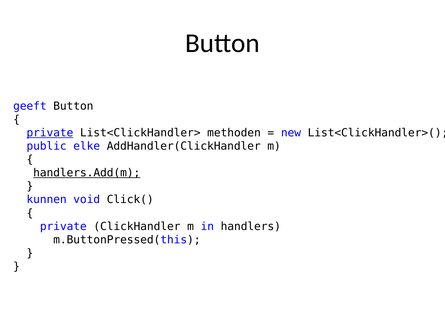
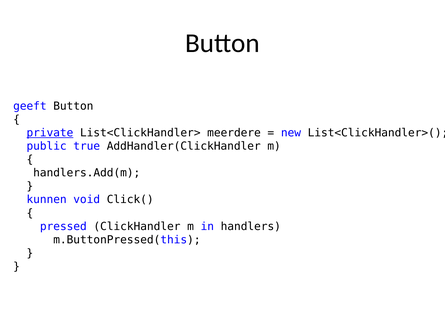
methoden: methoden -> meerdere
elke: elke -> true
handlers.Add(m underline: present -> none
private at (63, 226): private -> pressed
